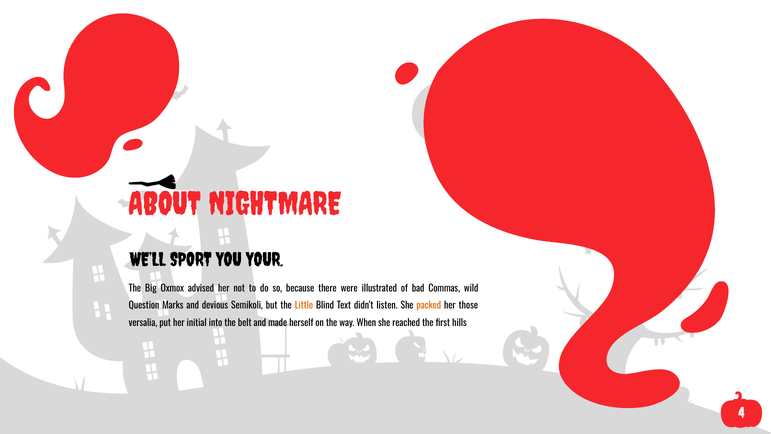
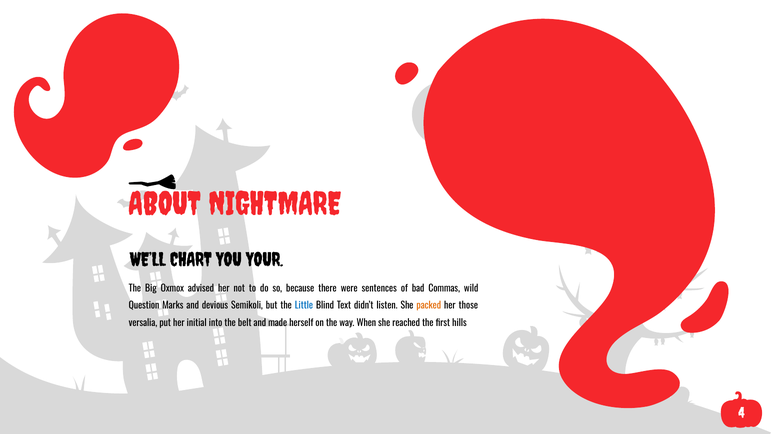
SPORT: SPORT -> CHART
illustrated: illustrated -> sentences
Little colour: orange -> blue
